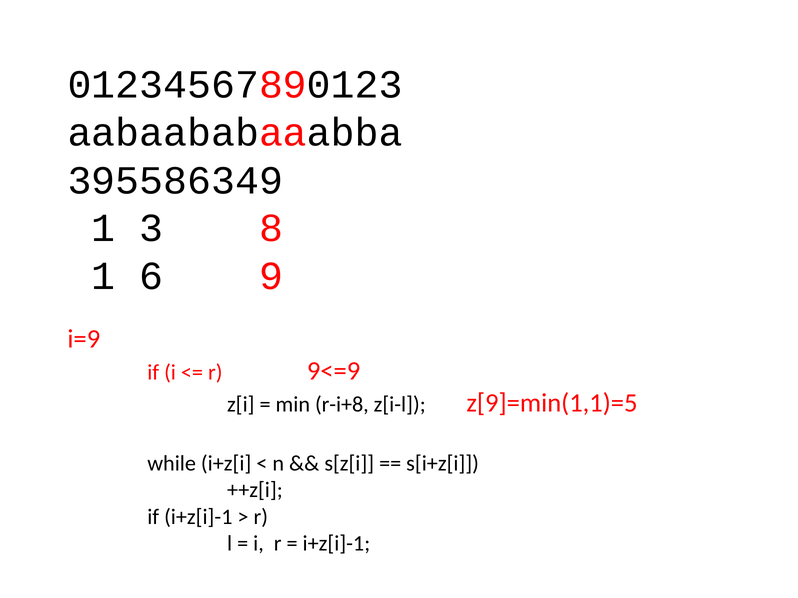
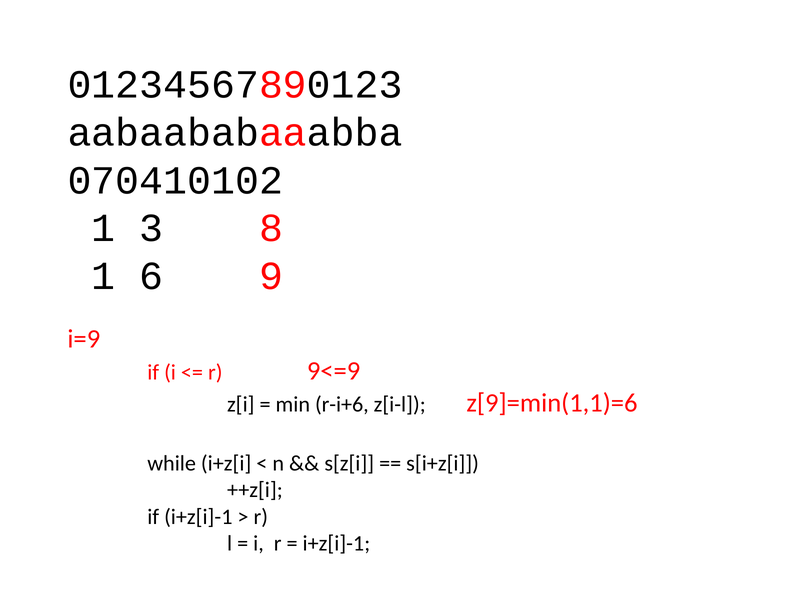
395586349: 395586349 -> 070410102
r-i+8: r-i+8 -> r-i+6
z[9]=min(1,1)=5: z[9]=min(1,1)=5 -> z[9]=min(1,1)=6
